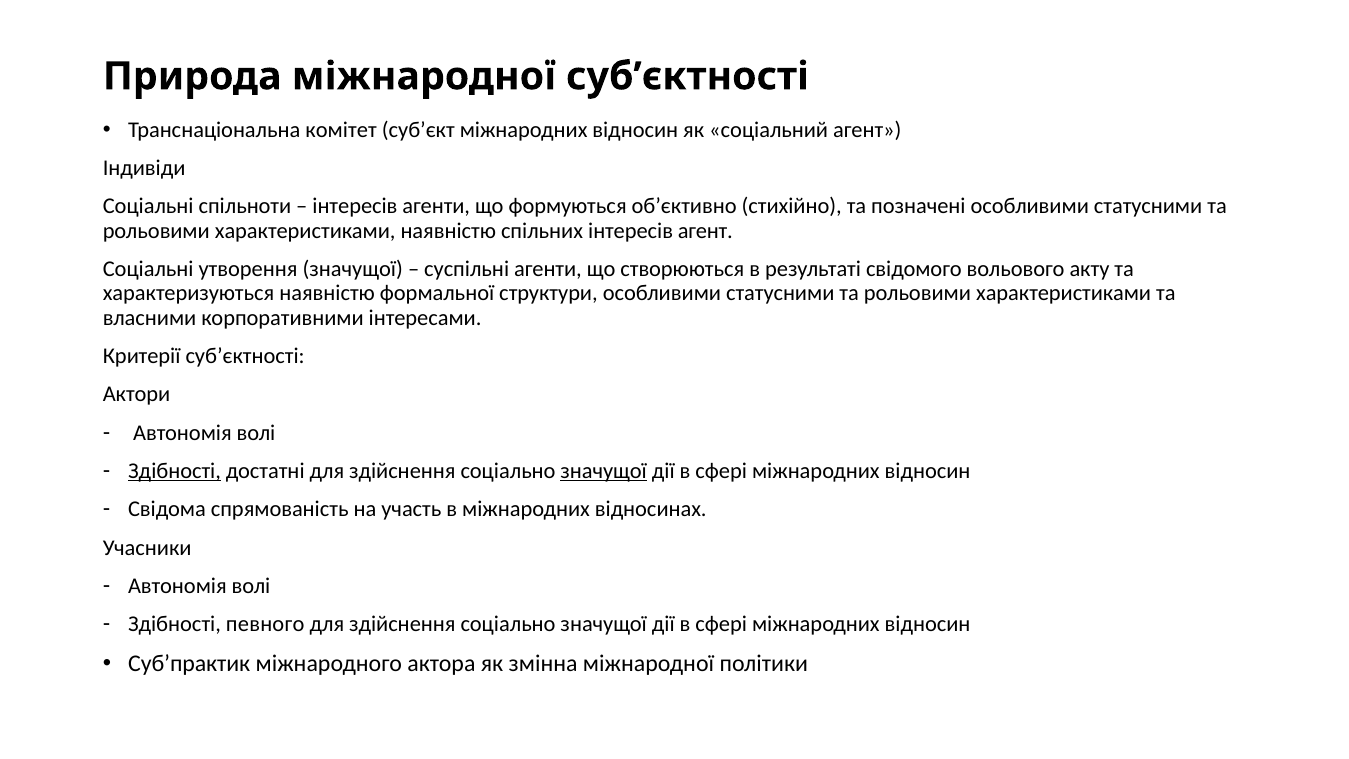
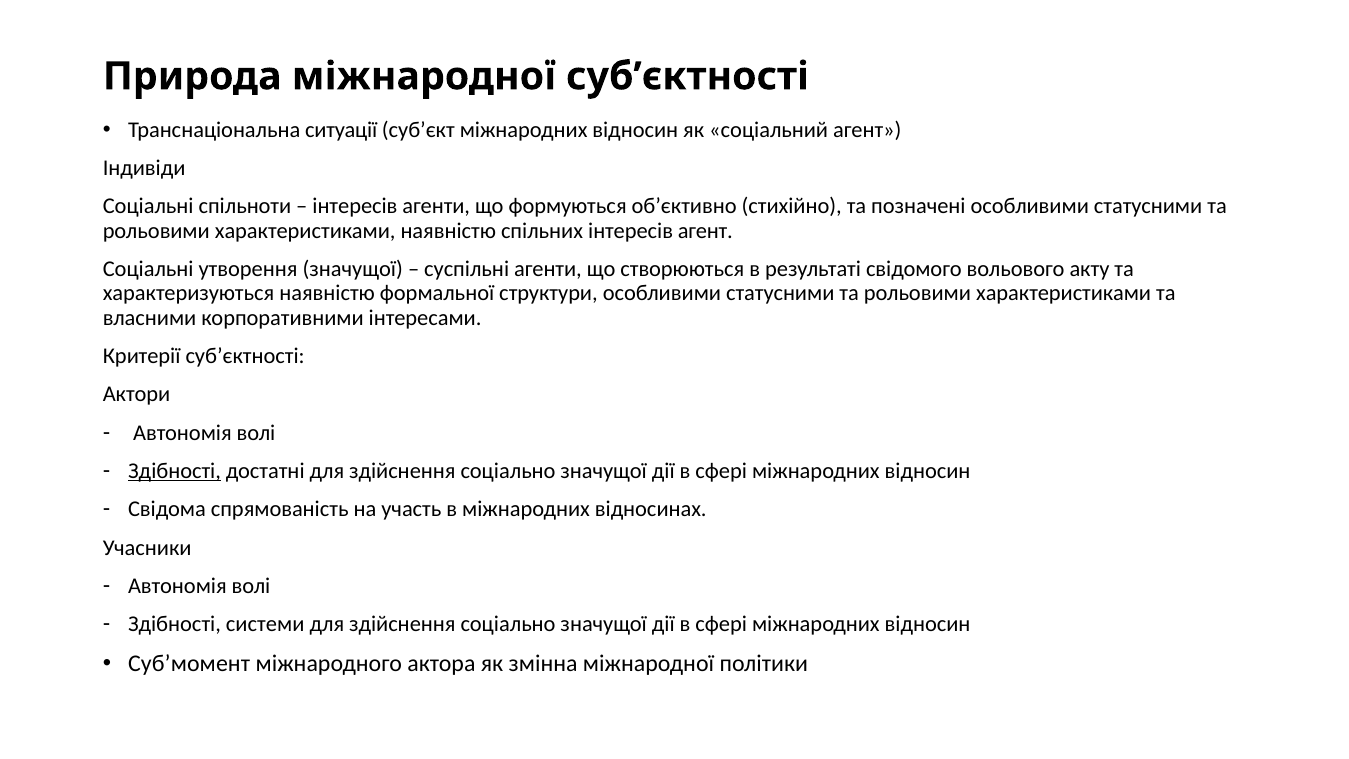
комітет: комітет -> ситуації
значущої at (604, 471) underline: present -> none
певного: певного -> системи
Суб’практик: Суб’практик -> Суб’момент
